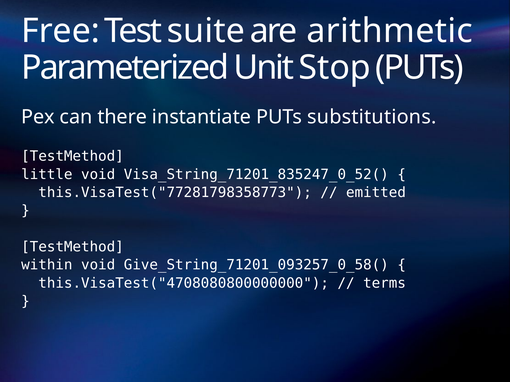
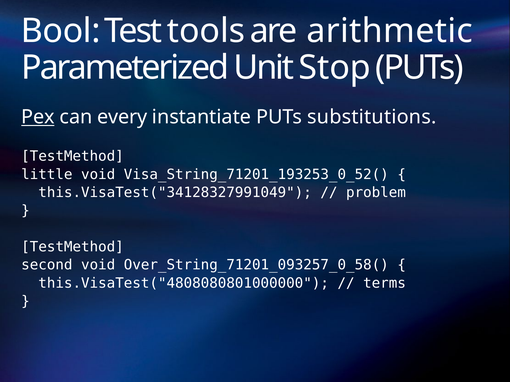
Free: Free -> Bool
suite: suite -> tools
Pex underline: none -> present
there: there -> every
Visa_String_71201_835247_0_52(: Visa_String_71201_835247_0_52( -> Visa_String_71201_193253_0_52(
this.VisaTest("77281798358773: this.VisaTest("77281798358773 -> this.VisaTest("34128327991049
emitted: emitted -> problem
within: within -> second
Give_String_71201_093257_0_58(: Give_String_71201_093257_0_58( -> Over_String_71201_093257_0_58(
this.VisaTest("4708080800000000: this.VisaTest("4708080800000000 -> this.VisaTest("4808080801000000
